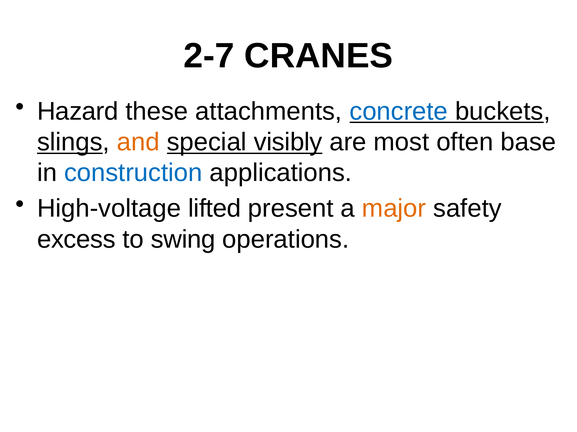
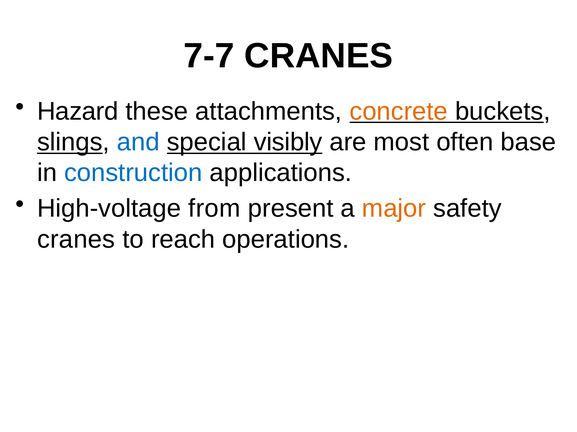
2-7: 2-7 -> 7-7
concrete colour: blue -> orange
and colour: orange -> blue
lifted: lifted -> from
excess at (76, 240): excess -> cranes
swing: swing -> reach
